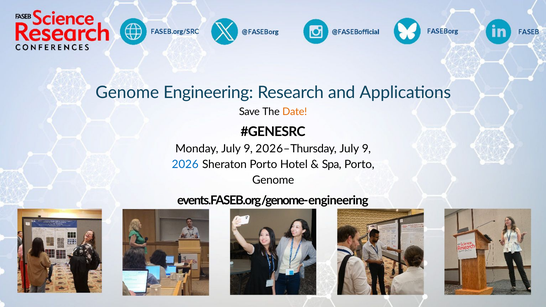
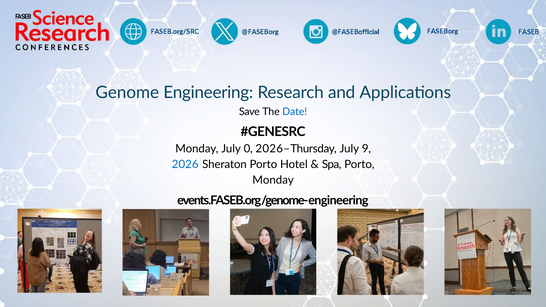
Date colour: orange -> blue
Monday July 9: 9 -> 0
Genome at (273, 180): Genome -> Monday
